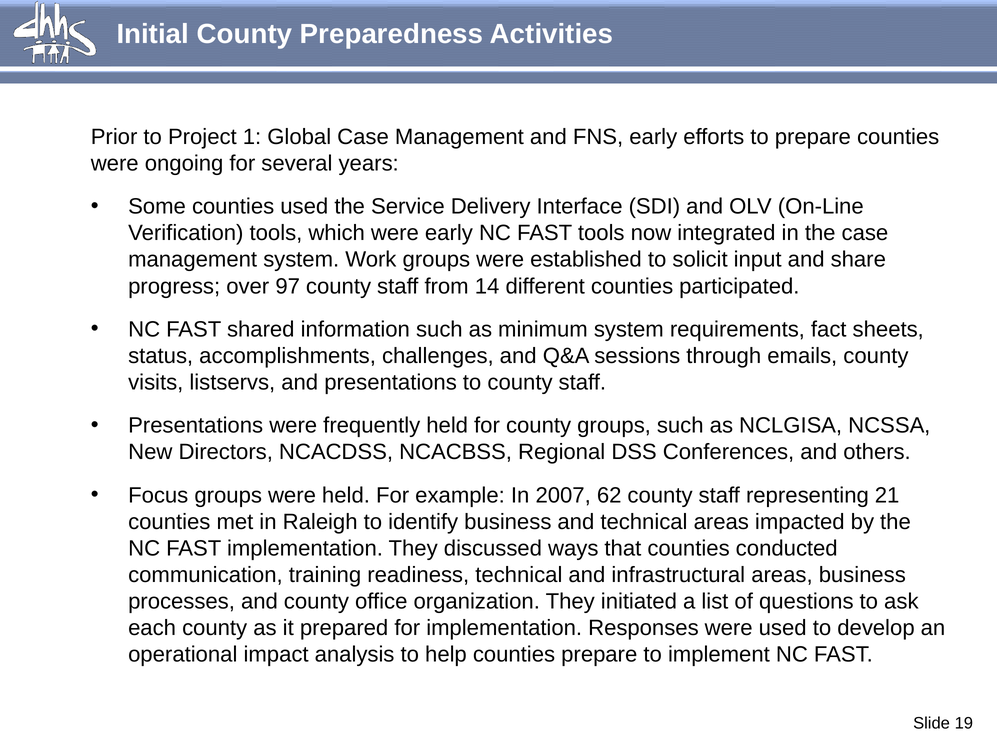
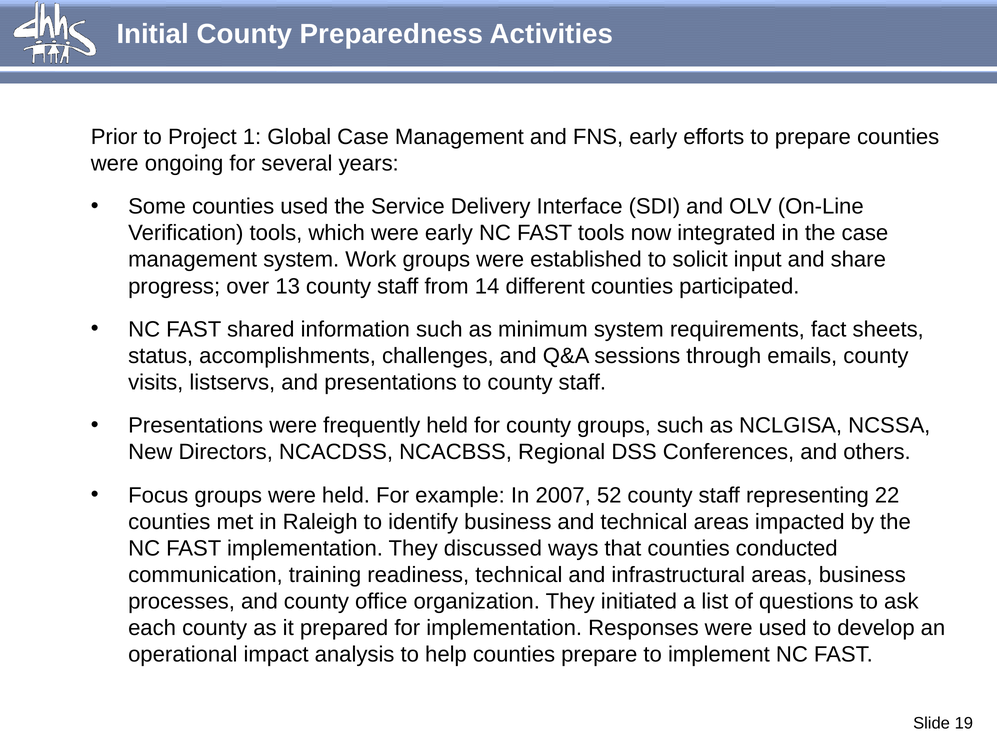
97: 97 -> 13
62: 62 -> 52
21: 21 -> 22
